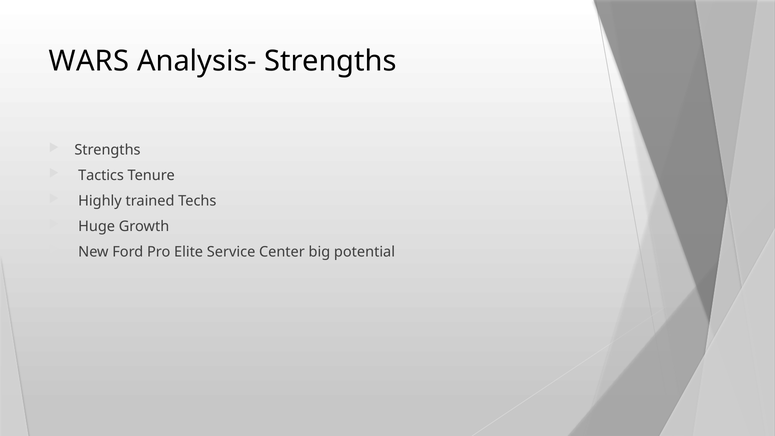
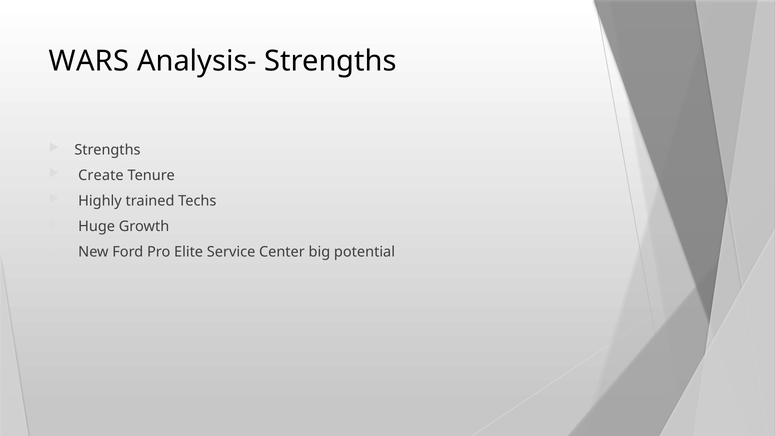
Tactics: Tactics -> Create
